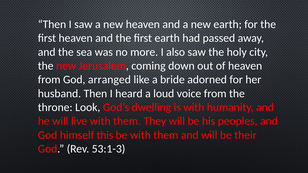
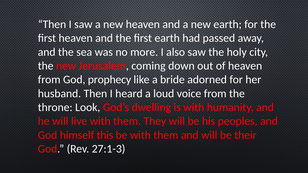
arranged: arranged -> prophecy
53:1-3: 53:1-3 -> 27:1-3
